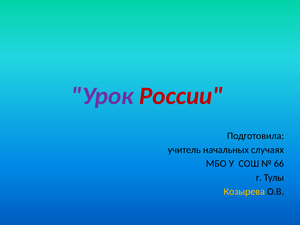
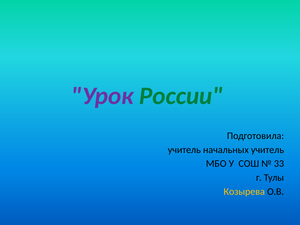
России colour: red -> green
начальных случаях: случаях -> учитель
66: 66 -> 33
